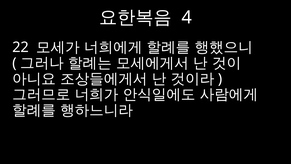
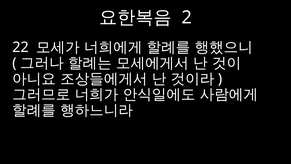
4: 4 -> 2
